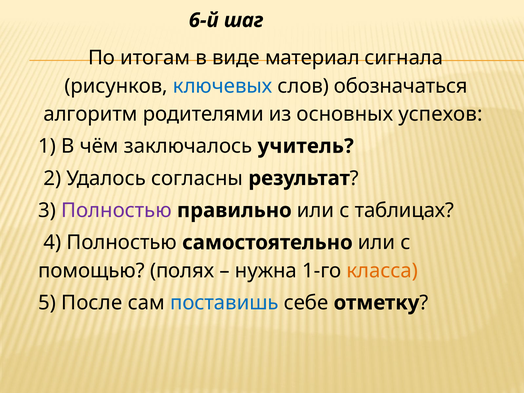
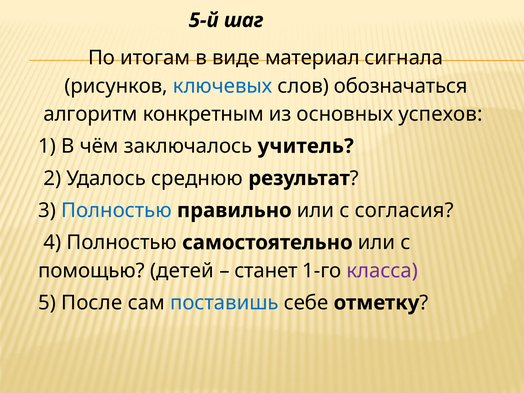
6-й: 6-й -> 5-й
родителями: родителями -> конкретным
согласны: согласны -> среднюю
Полностью at (116, 210) colour: purple -> blue
таблицах: таблицах -> согласия
полях: полях -> детей
нужна: нужна -> станет
класса colour: orange -> purple
